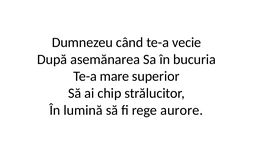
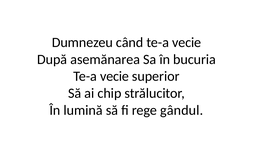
mare at (114, 76): mare -> vecie
aurore: aurore -> gândul
